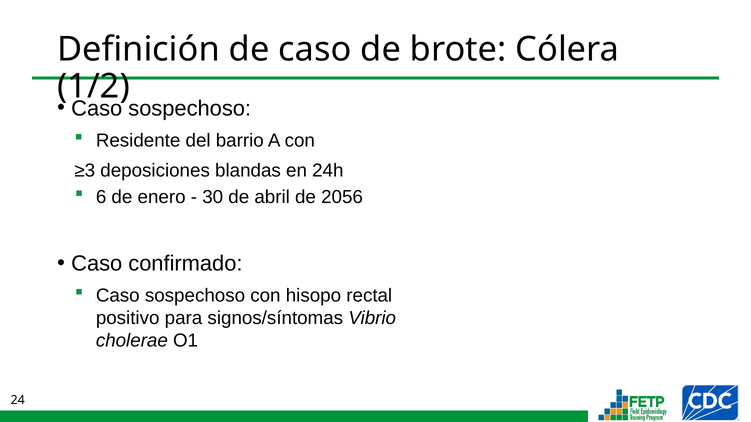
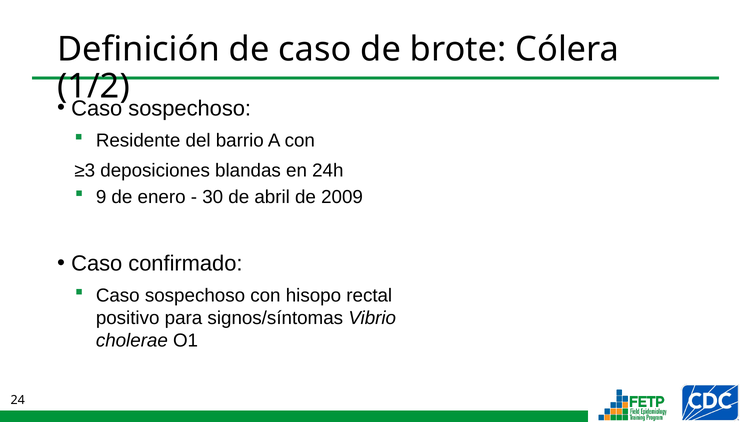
6: 6 -> 9
2056: 2056 -> 2009
